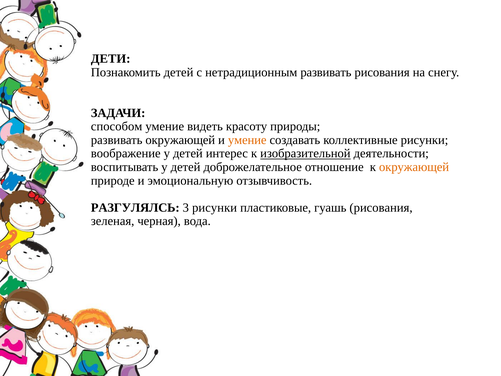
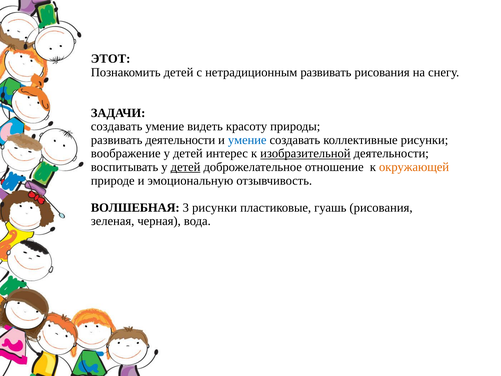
ДЕТИ: ДЕТИ -> ЭТОТ
способом at (117, 126): способом -> создавать
развивать окружающей: окружающей -> деятельности
умение at (247, 140) colour: orange -> blue
детей at (186, 167) underline: none -> present
РАЗГУЛЯЛСЬ: РАЗГУЛЯЛСЬ -> ВОЛШЕБНАЯ
